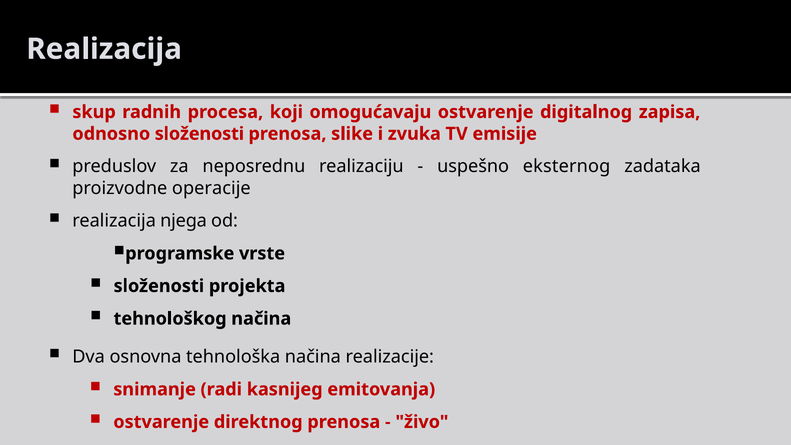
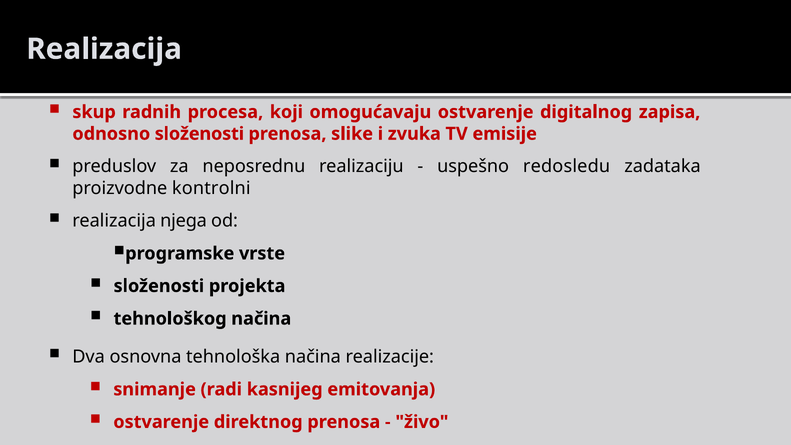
eksternog: eksternog -> redosledu
operacije: operacije -> kontrolni
